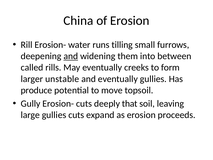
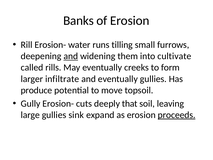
China: China -> Banks
between: between -> cultivate
unstable: unstable -> infiltrate
gullies cuts: cuts -> sink
proceeds underline: none -> present
